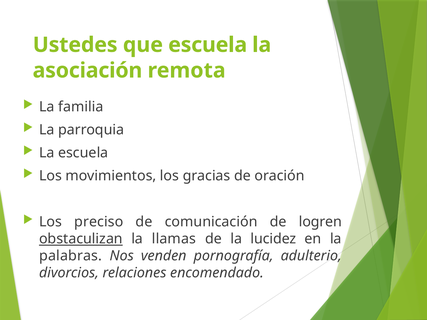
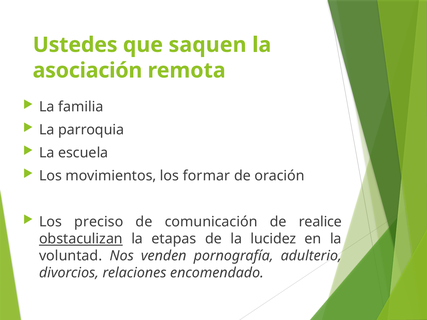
que escuela: escuela -> saquen
gracias: gracias -> formar
logren: logren -> realice
llamas: llamas -> etapas
palabras: palabras -> voluntad
